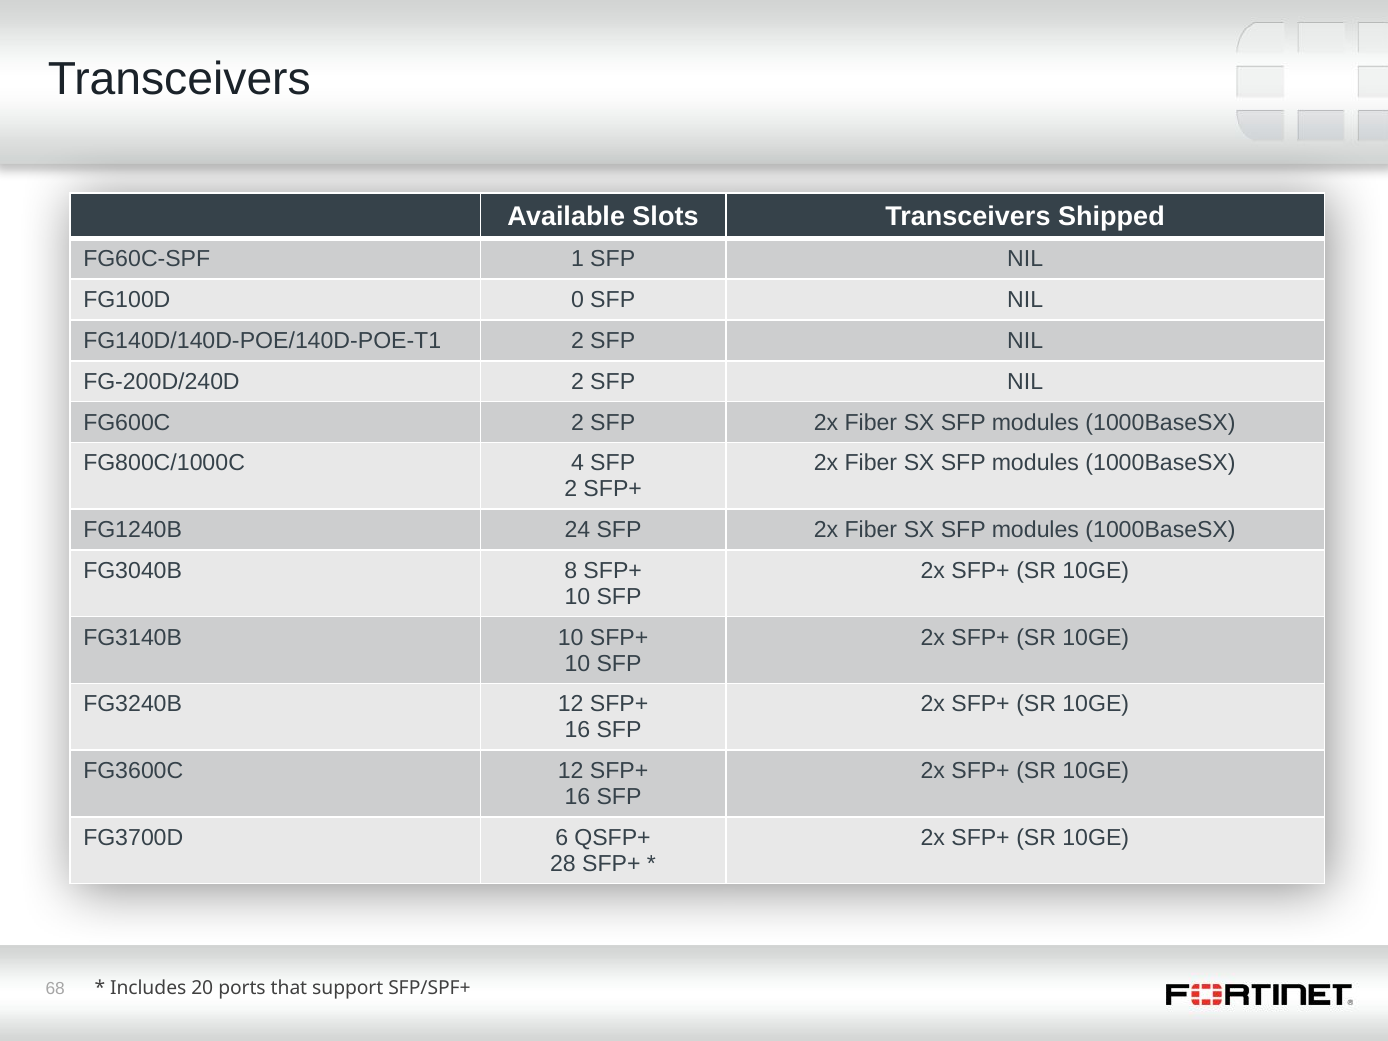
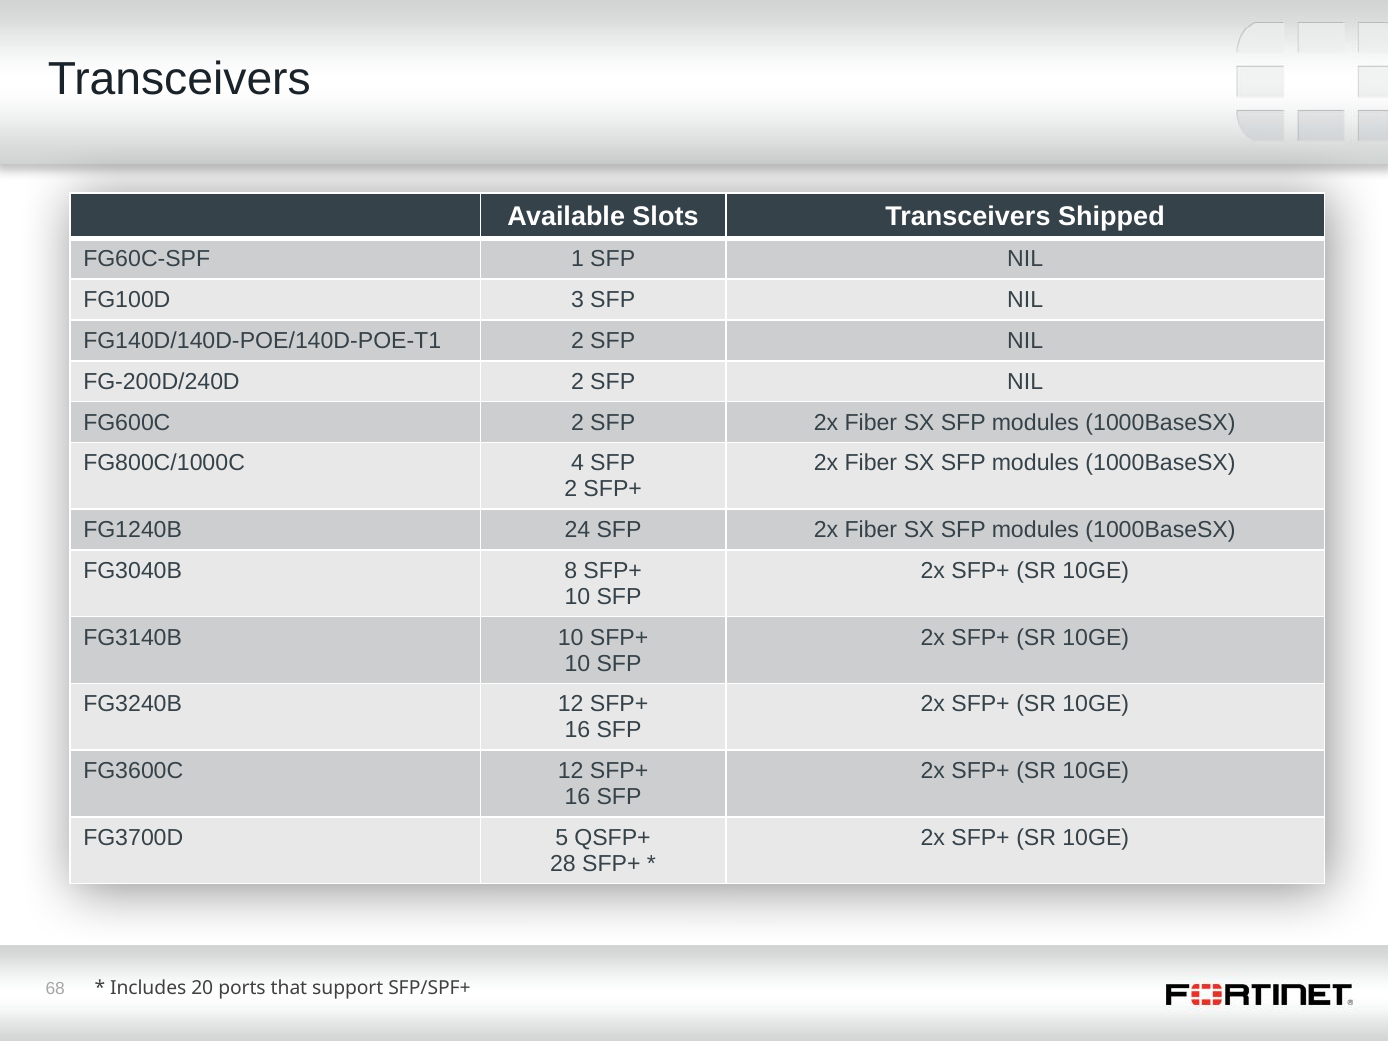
0: 0 -> 3
6: 6 -> 5
